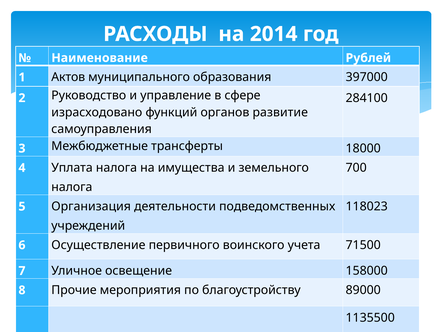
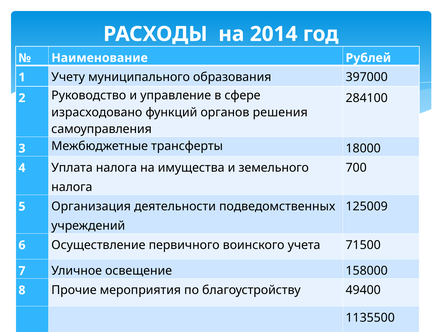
Актов: Актов -> Учету
развитие: развитие -> решения
118023: 118023 -> 125009
89000: 89000 -> 49400
